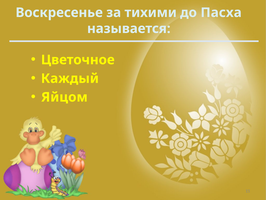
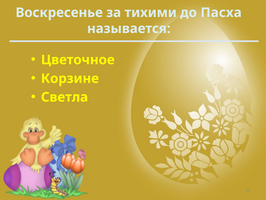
Каждый: Каждый -> Корзине
Яйцом: Яйцом -> Светла
